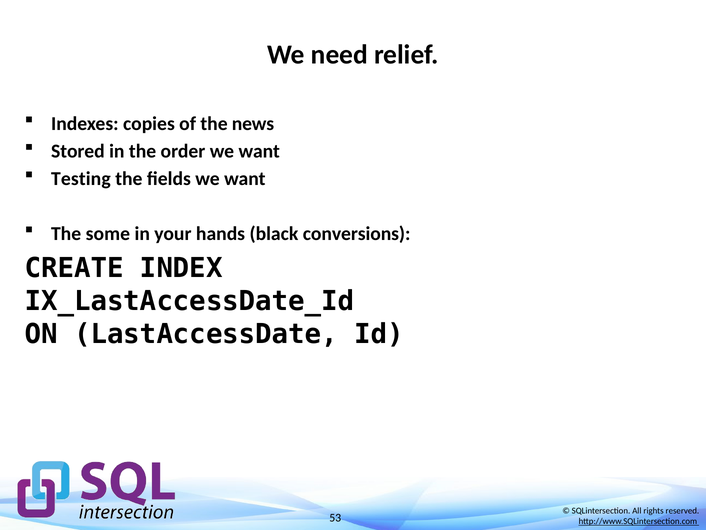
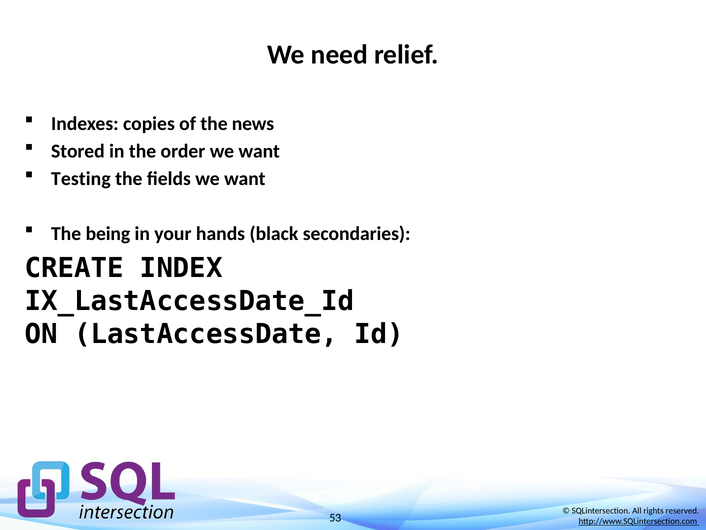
some: some -> being
conversions: conversions -> secondaries
